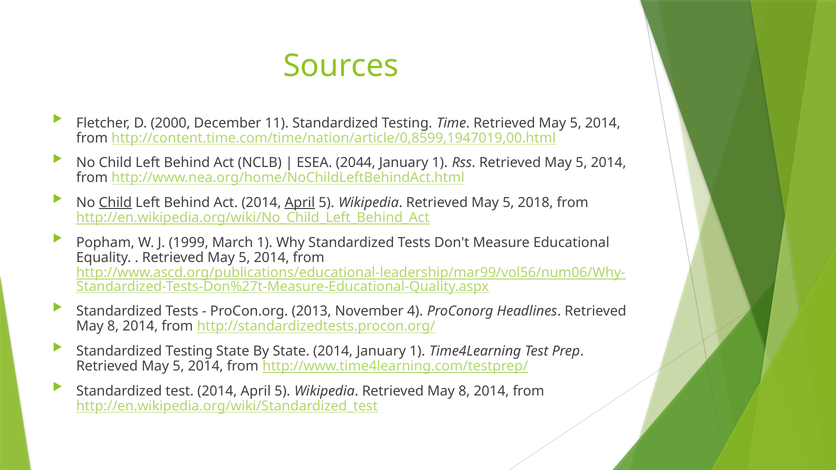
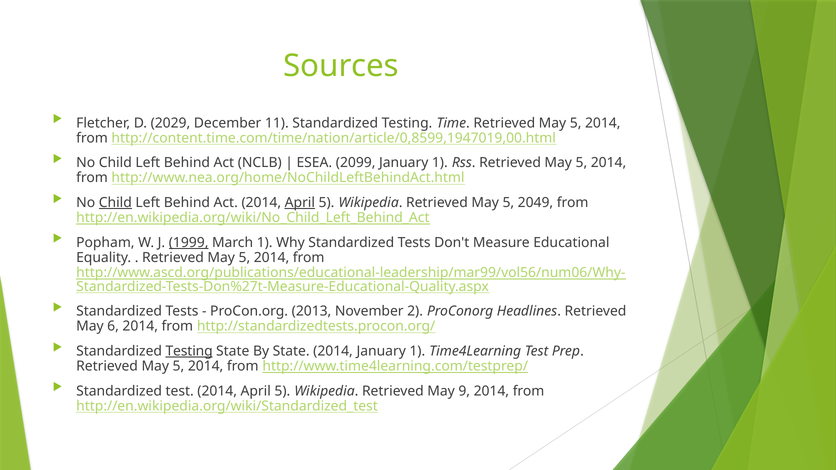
2000: 2000 -> 2029
2044: 2044 -> 2099
2018: 2018 -> 2049
1999 underline: none -> present
4: 4 -> 2
8 at (113, 327): 8 -> 6
Testing at (189, 351) underline: none -> present
Wikipedia Retrieved May 8: 8 -> 9
